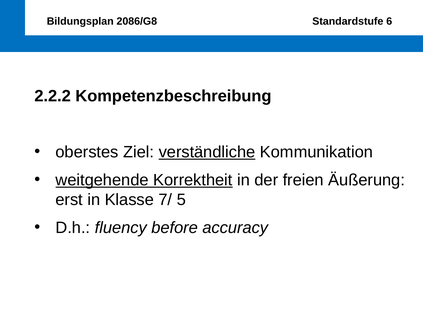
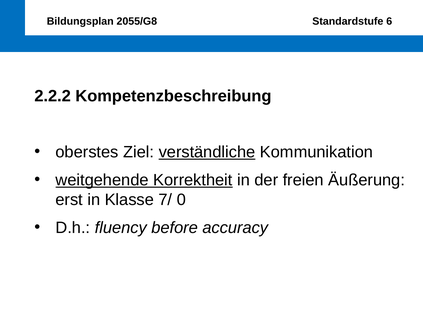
2086/G8: 2086/G8 -> 2055/G8
5: 5 -> 0
